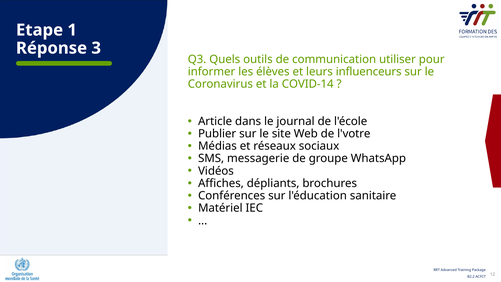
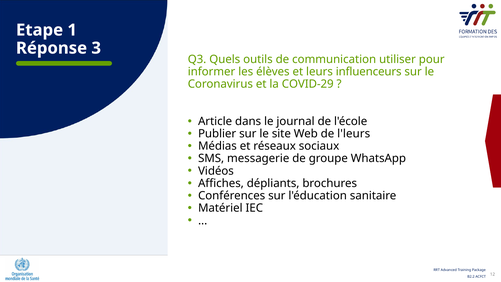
COVID-14: COVID-14 -> COVID-29
l'votre: l'votre -> l'leurs
